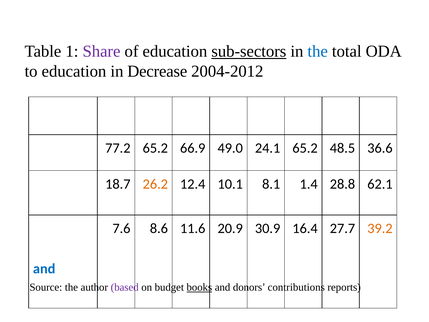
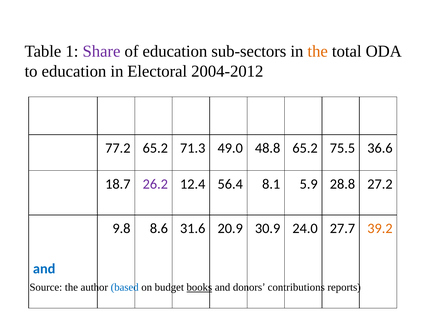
sub-sectors underline: present -> none
the at (318, 51) colour: blue -> orange
Decrease: Decrease -> Electoral
66.9: 66.9 -> 71.3
24.1: 24.1 -> 48.8
48.5: 48.5 -> 75.5
26.2 colour: orange -> purple
10.1: 10.1 -> 56.4
1.4: 1.4 -> 5.9
62.1: 62.1 -> 27.2
7.6: 7.6 -> 9.8
11.6: 11.6 -> 31.6
16.4: 16.4 -> 24.0
based colour: purple -> blue
